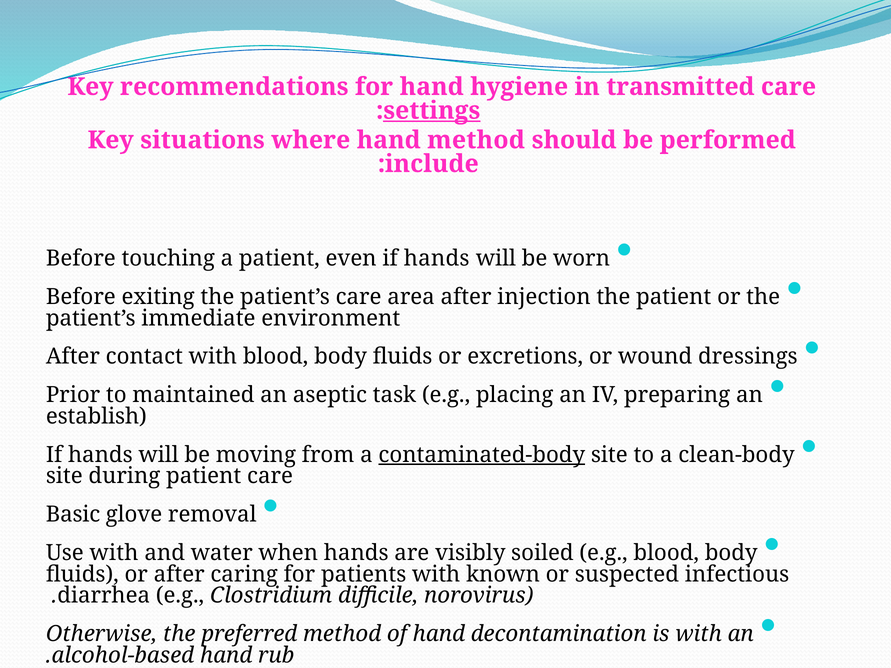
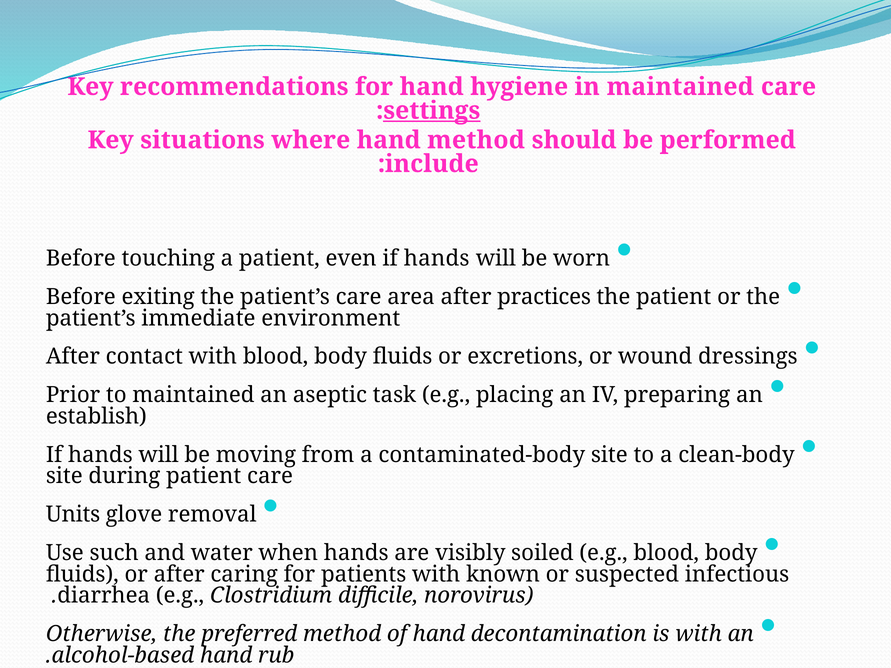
in transmitted: transmitted -> maintained
injection: injection -> practices
contaminated-body underline: present -> none
Basic: Basic -> Units
Use with: with -> such
